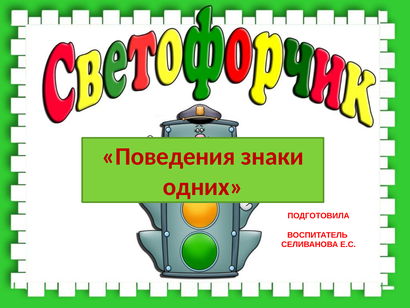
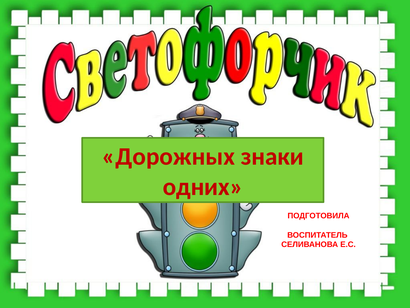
Поведения: Поведения -> Дорожных
